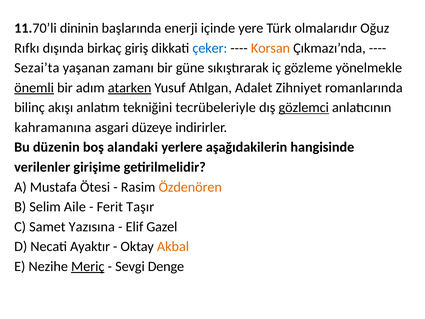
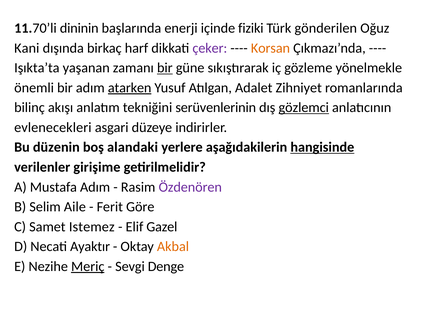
yere: yere -> fiziki
olmalarıdır: olmalarıdır -> gönderilen
Rıfkı: Rıfkı -> Kani
giriş: giriş -> harf
çeker colour: blue -> purple
Sezai’ta: Sezai’ta -> Işıkta’ta
bir at (165, 68) underline: none -> present
önemli underline: present -> none
tecrübeleriyle: tecrübeleriyle -> serüvenlerinin
kahramanına: kahramanına -> evlenecekleri
hangisinde underline: none -> present
Mustafa Ötesi: Ötesi -> Adım
Özdenören colour: orange -> purple
Taşır: Taşır -> Göre
Yazısına: Yazısına -> Istemez
